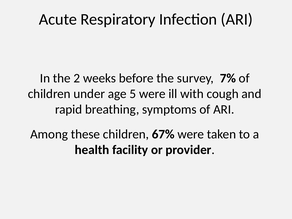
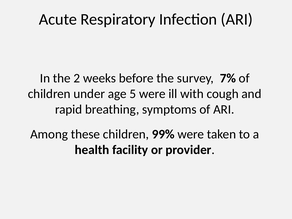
67%: 67% -> 99%
